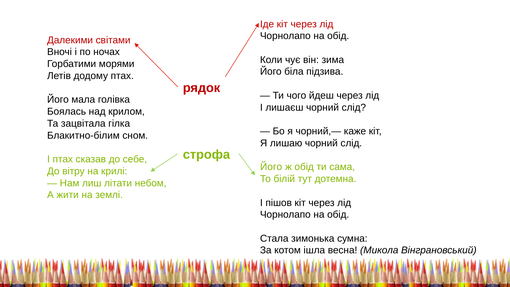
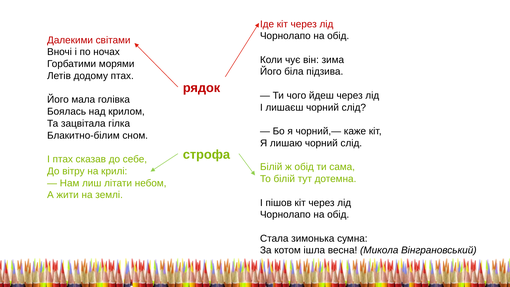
Його at (271, 167): Його -> Білій
